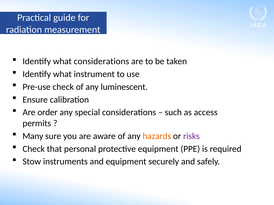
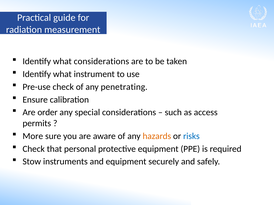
luminescent: luminescent -> penetrating
Many: Many -> More
risks colour: purple -> blue
